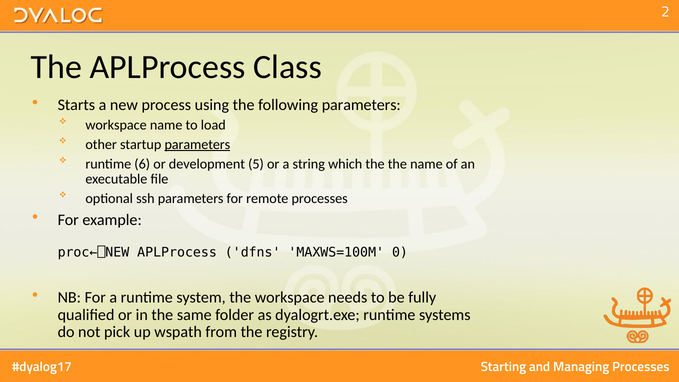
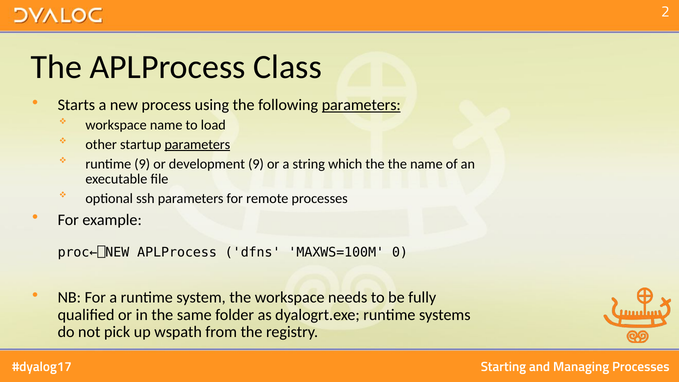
parameters at (361, 105) underline: none -> present
runtime 6: 6 -> 9
development 5: 5 -> 9
